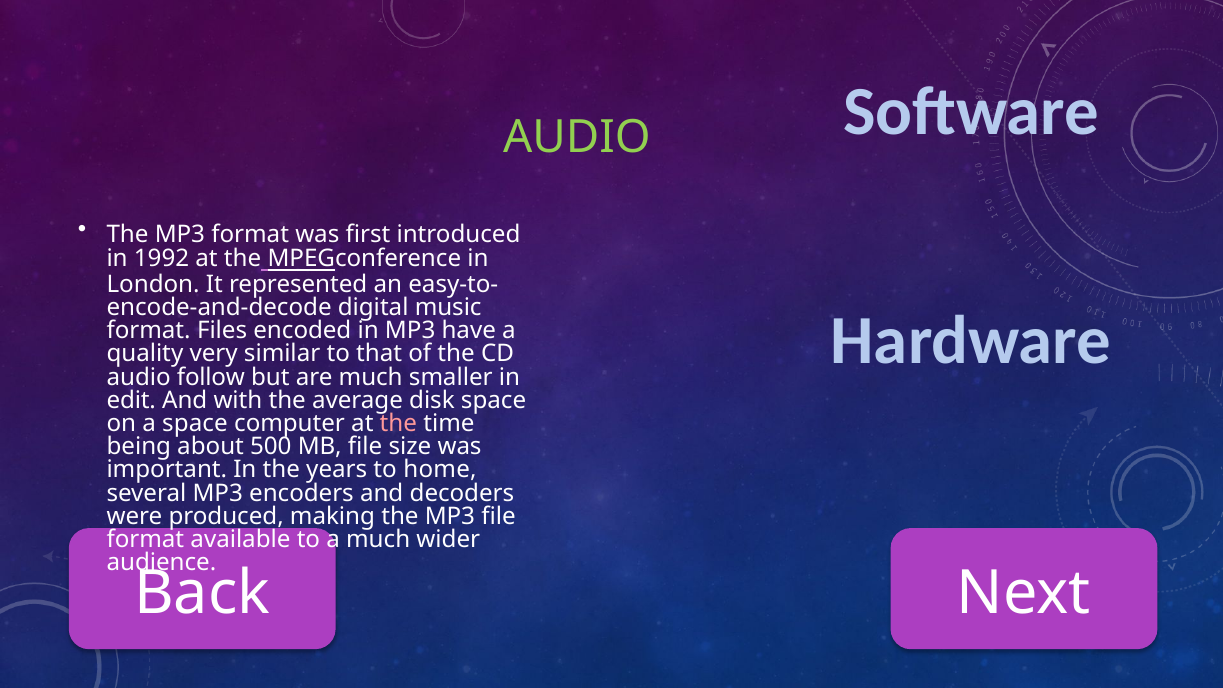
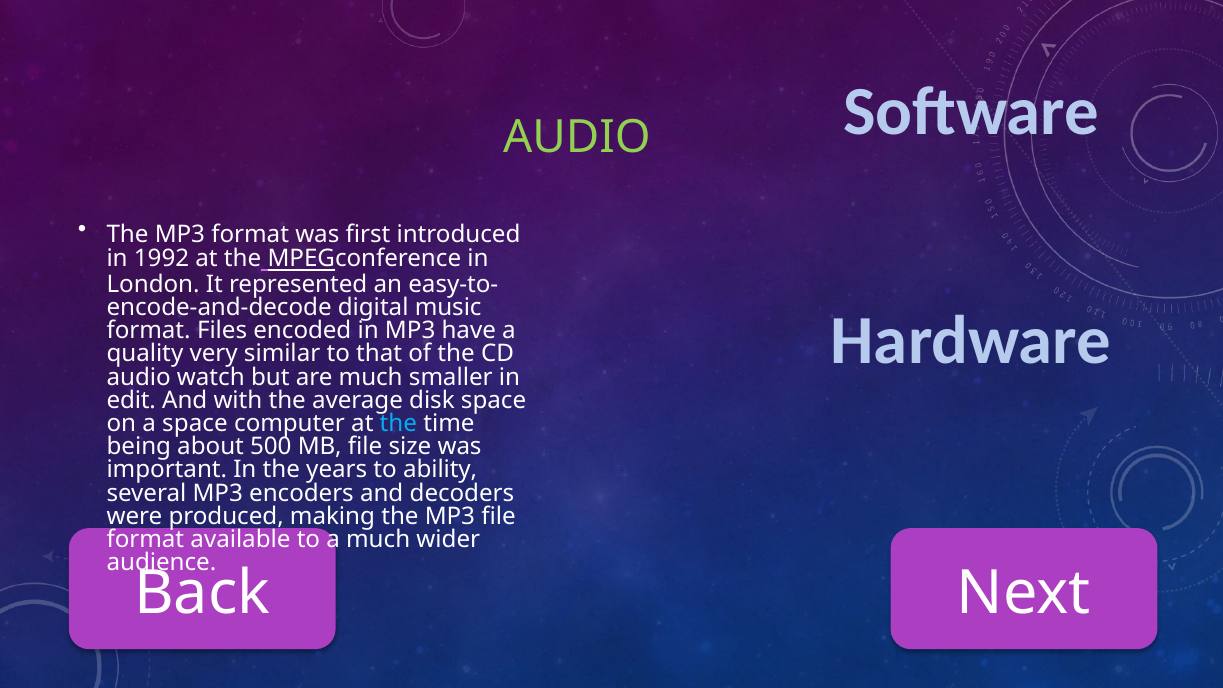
follow: follow -> watch
the at (398, 424) colour: pink -> light blue
home: home -> ability
